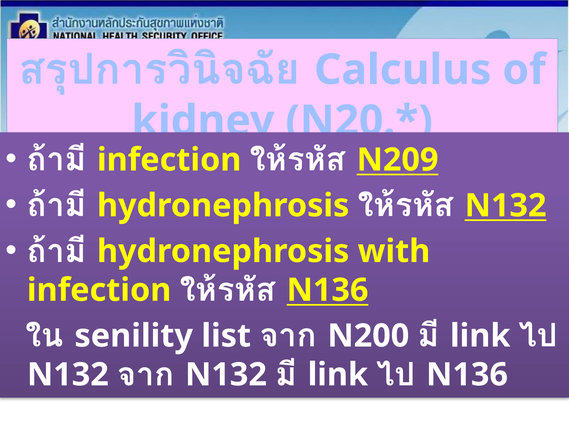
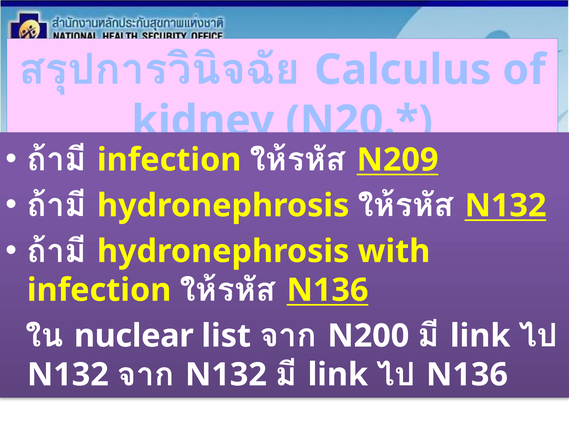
senility: senility -> nuclear
